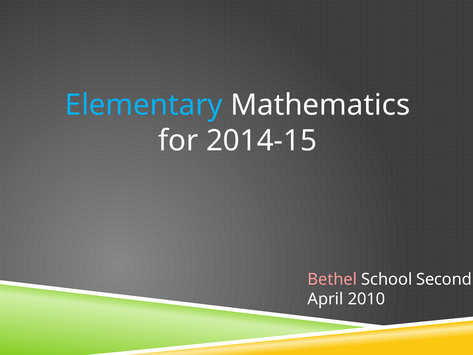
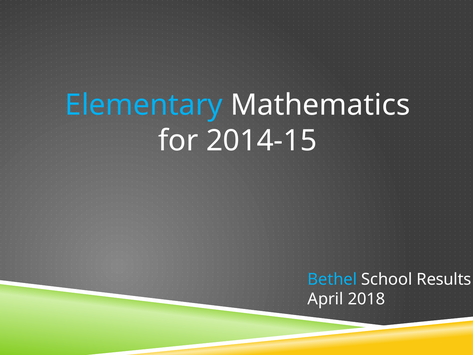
Bethel colour: pink -> light blue
Second: Second -> Results
2010: 2010 -> 2018
